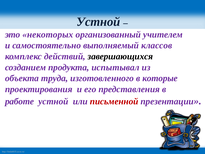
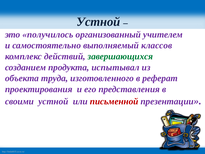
некоторых: некоторых -> получилось
завершающихся colour: black -> green
которые: которые -> реферат
работе: работе -> своими
